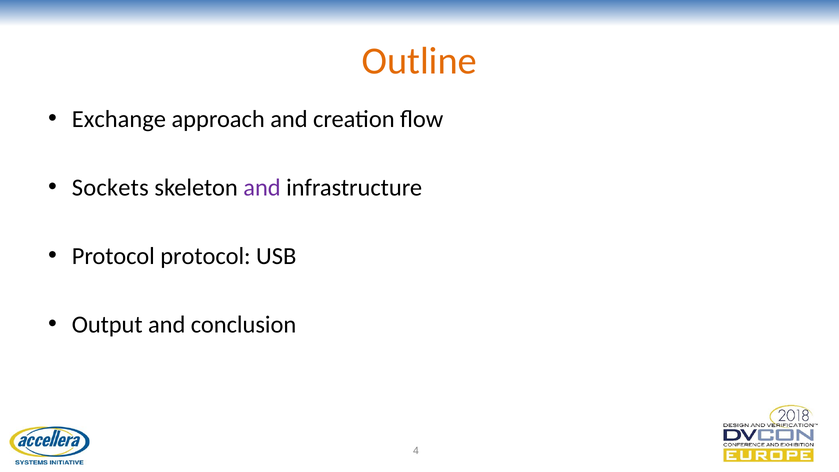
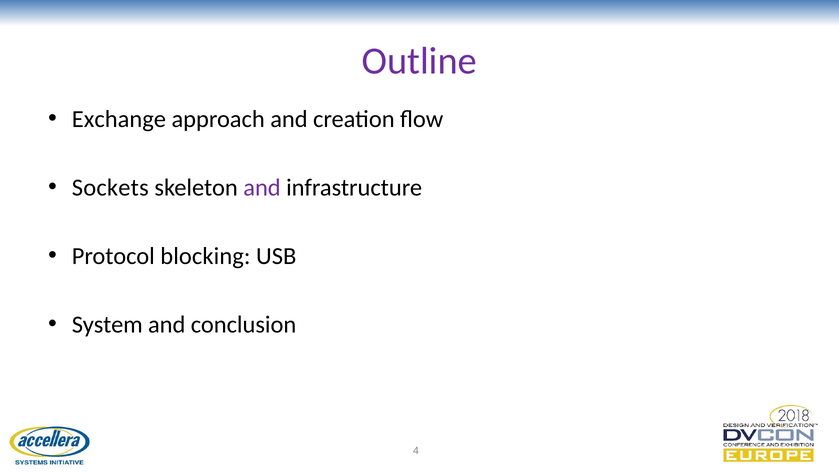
Outline colour: orange -> purple
Protocol protocol: protocol -> blocking
Output: Output -> System
